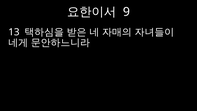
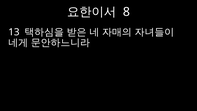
9: 9 -> 8
